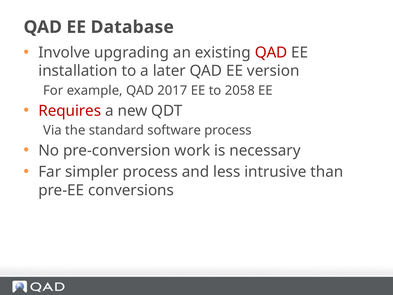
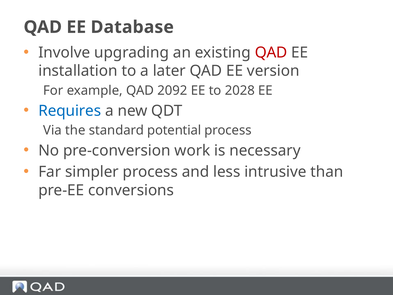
2017: 2017 -> 2092
2058: 2058 -> 2028
Requires colour: red -> blue
software: software -> potential
